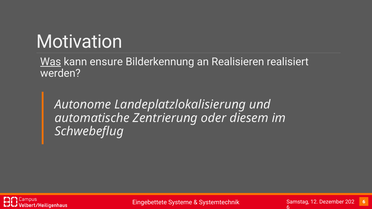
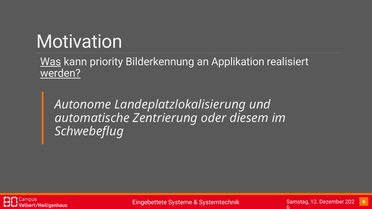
ensure: ensure -> priority
Realisieren: Realisieren -> Applikation
werden underline: none -> present
